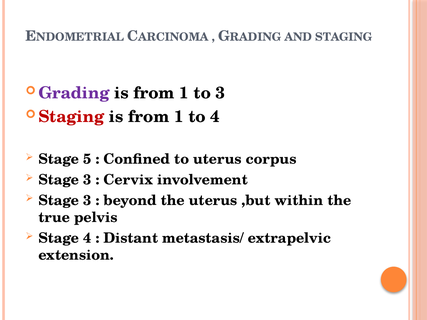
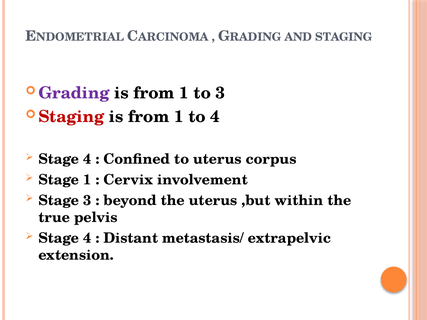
5 at (87, 159): 5 -> 4
3 at (87, 180): 3 -> 1
